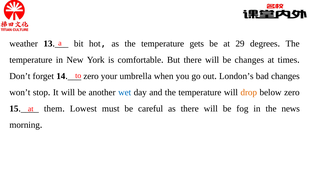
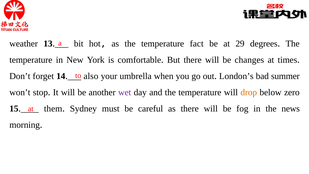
gets: gets -> fact
zero at (91, 76): zero -> also
bad changes: changes -> summer
wet colour: blue -> purple
Lowest: Lowest -> Sydney
